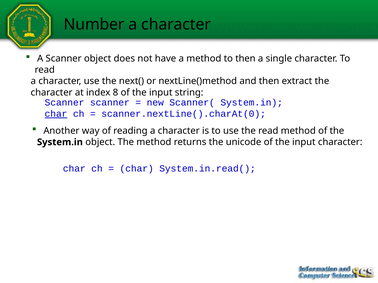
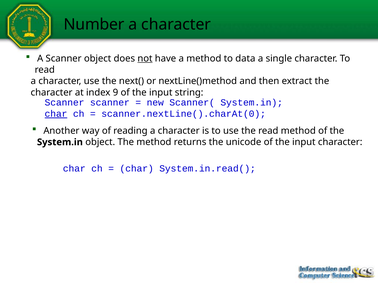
not underline: none -> present
to then: then -> data
8: 8 -> 9
